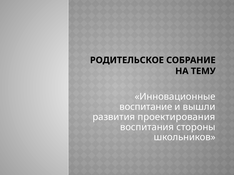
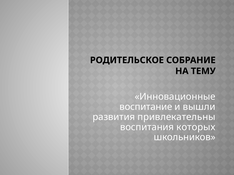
проектирования: проектирования -> привлекательны
стороны: стороны -> которых
